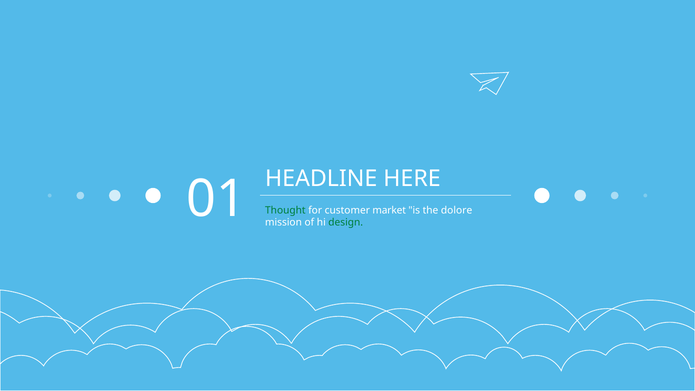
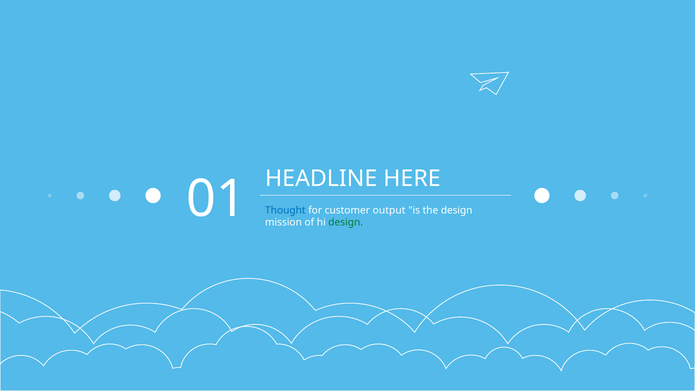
Thought colour: green -> blue
market: market -> output
the dolore: dolore -> design
